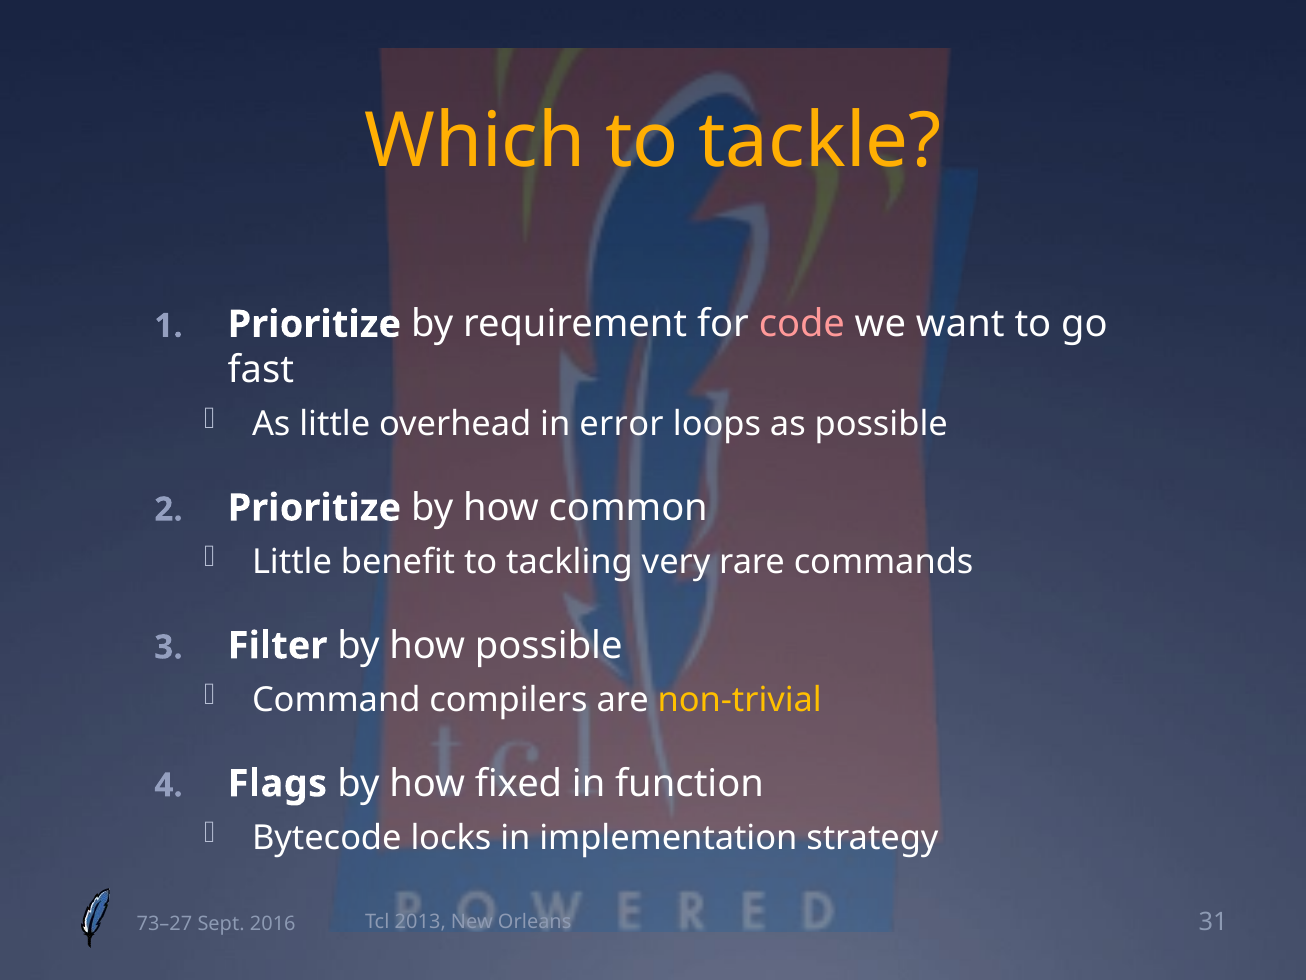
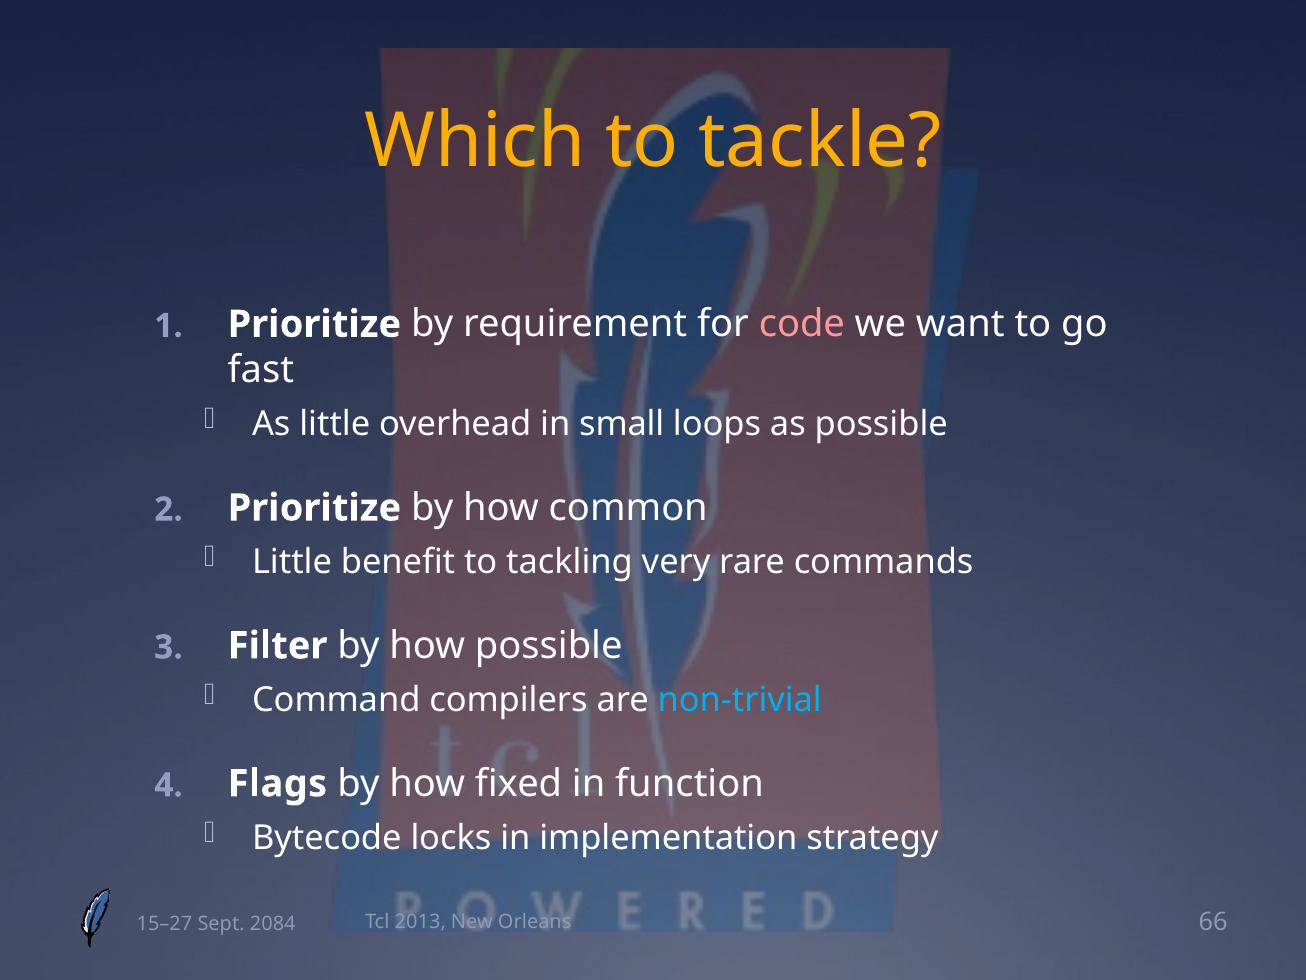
error: error -> small
non-trivial colour: yellow -> light blue
31: 31 -> 66
73–27: 73–27 -> 15–27
2016: 2016 -> 2084
